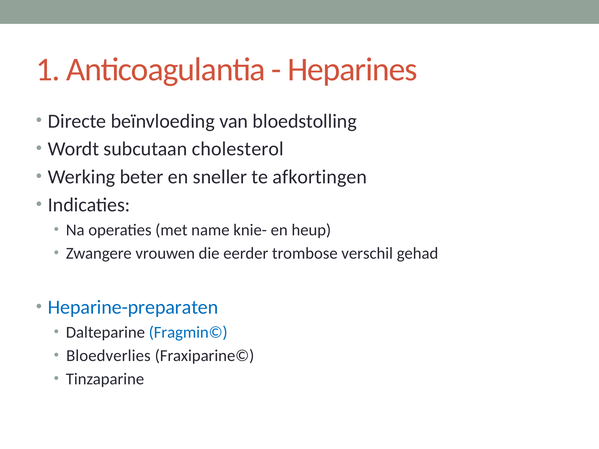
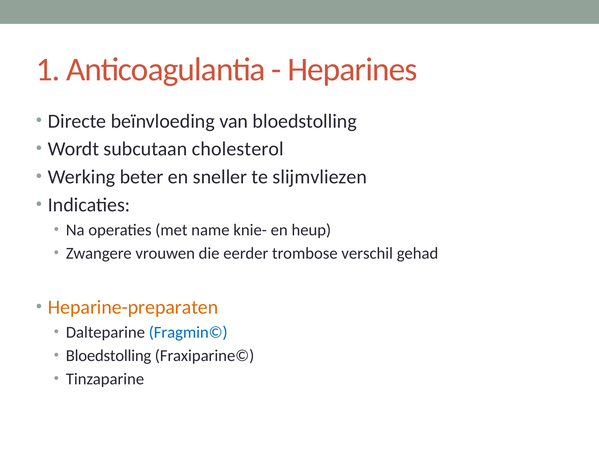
afkortingen: afkortingen -> slijmvliezen
Heparine-preparaten colour: blue -> orange
Bloedverlies at (108, 356): Bloedverlies -> Bloedstolling
